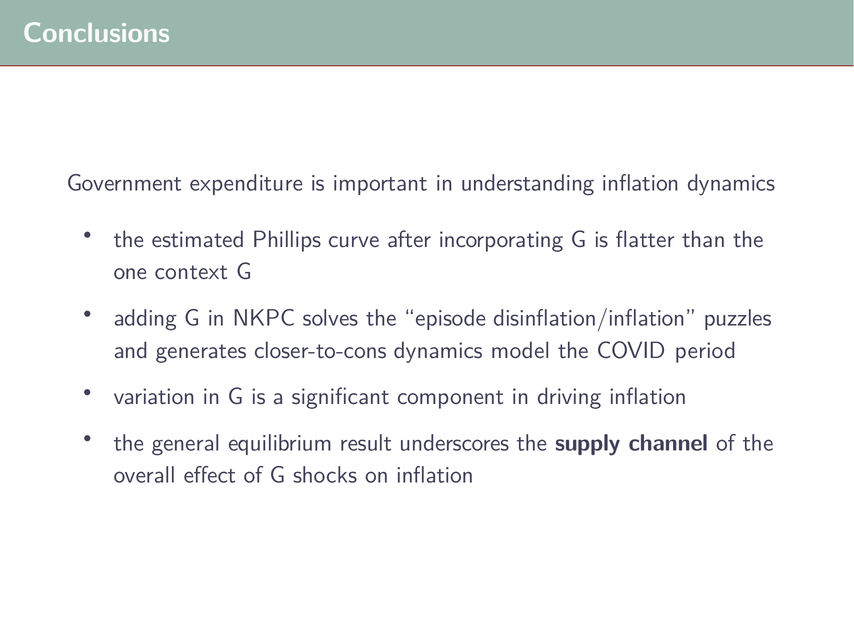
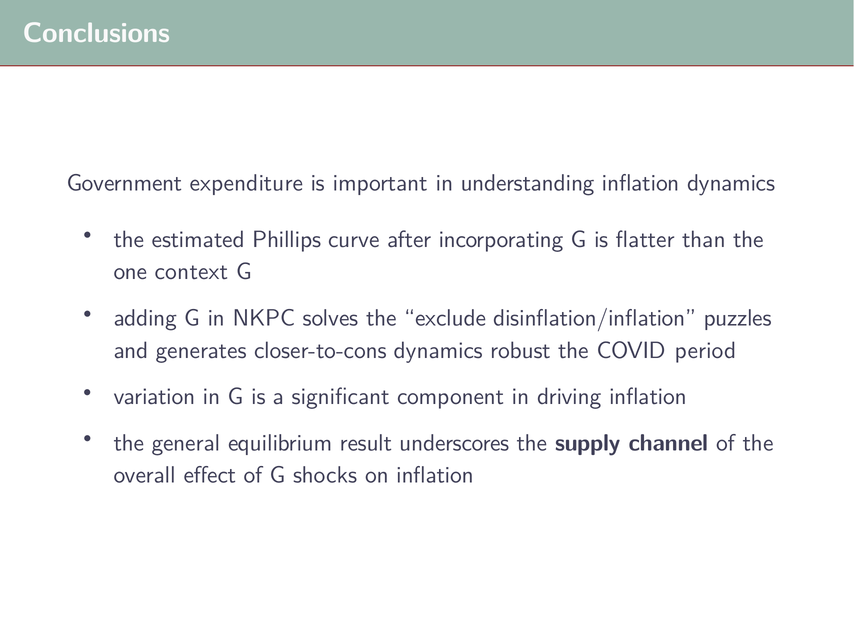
episode: episode -> exclude
model: model -> robust
